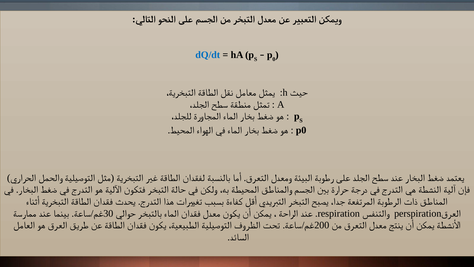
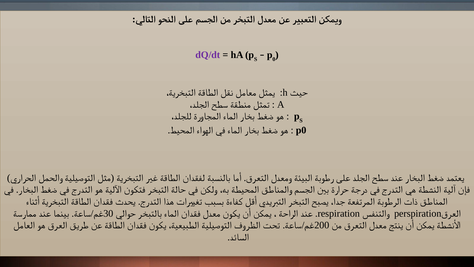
dQ/dt colour: blue -> purple
